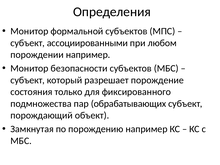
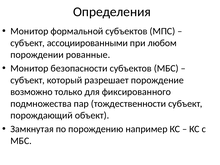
порождении например: например -> рованные
состояния: состояния -> возможно
обрабатывающих: обрабатывающих -> тождественности
